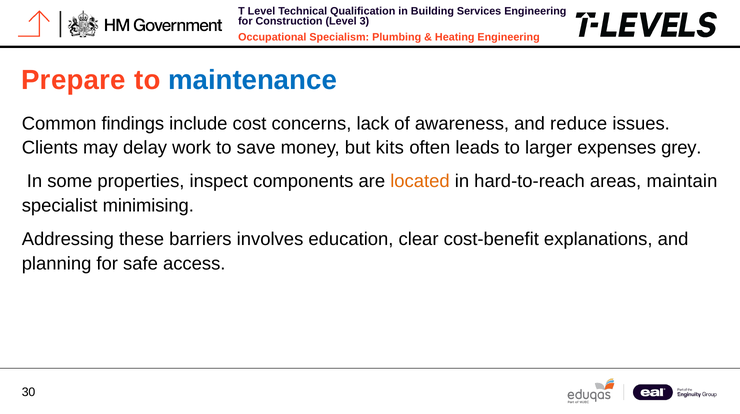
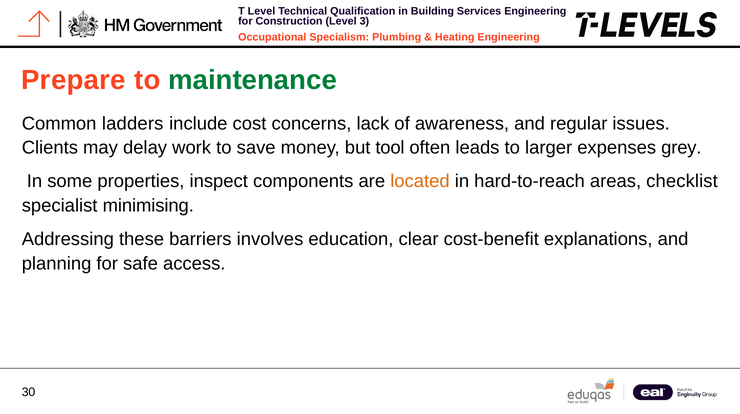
maintenance colour: blue -> green
findings: findings -> ladders
reduce: reduce -> regular
kits: kits -> tool
maintain: maintain -> checklist
